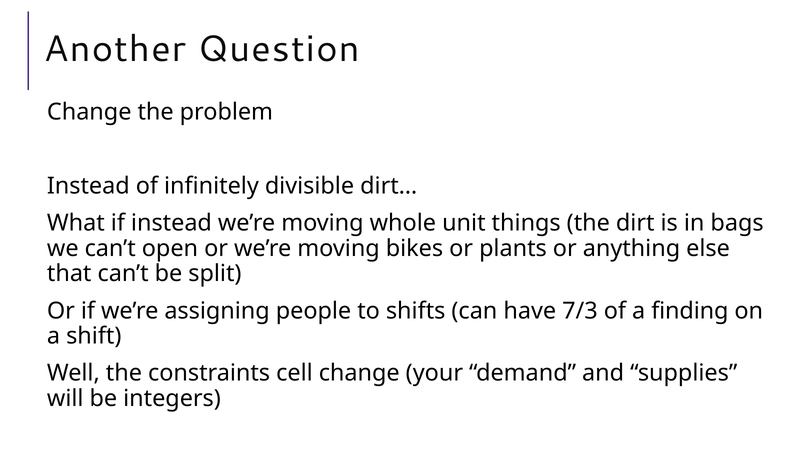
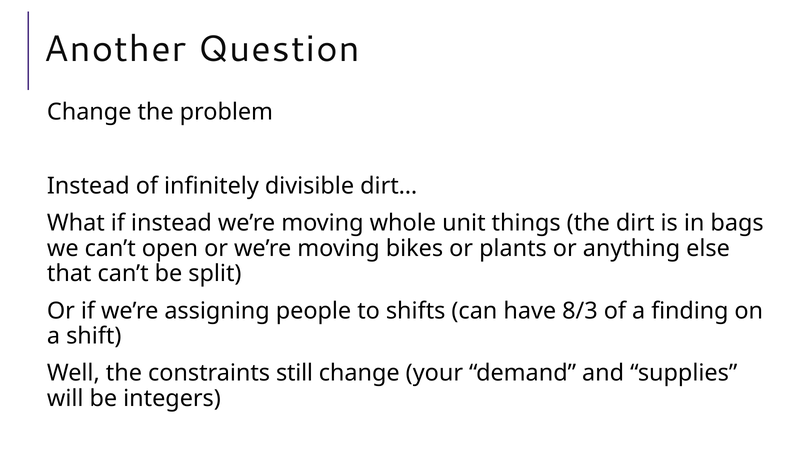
7/3: 7/3 -> 8/3
cell: cell -> still
